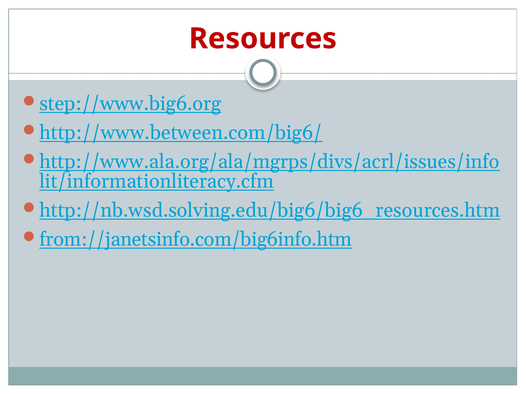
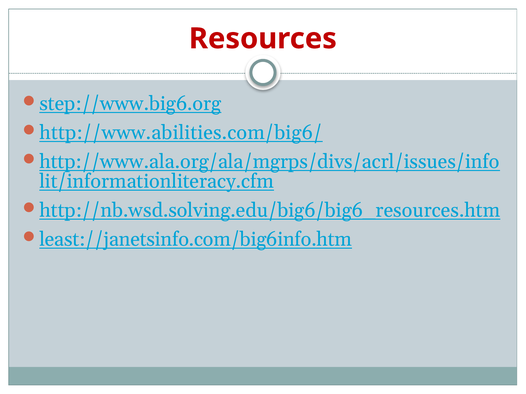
http://www.between.com/big6/: http://www.between.com/big6/ -> http://www.abilities.com/big6/
from://janetsinfo.com/big6info.htm: from://janetsinfo.com/big6info.htm -> least://janetsinfo.com/big6info.htm
